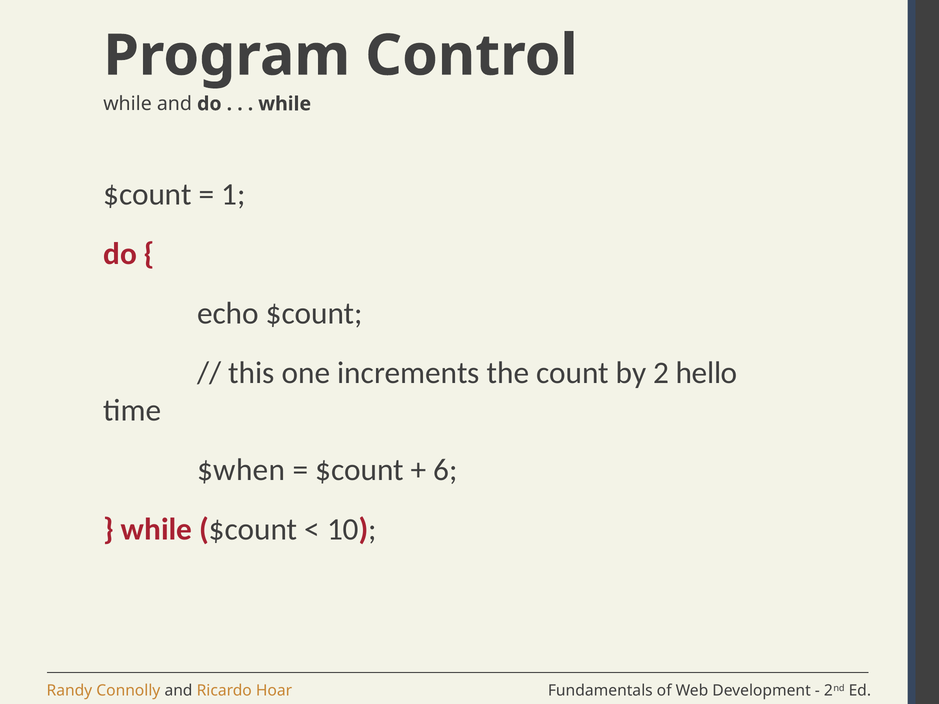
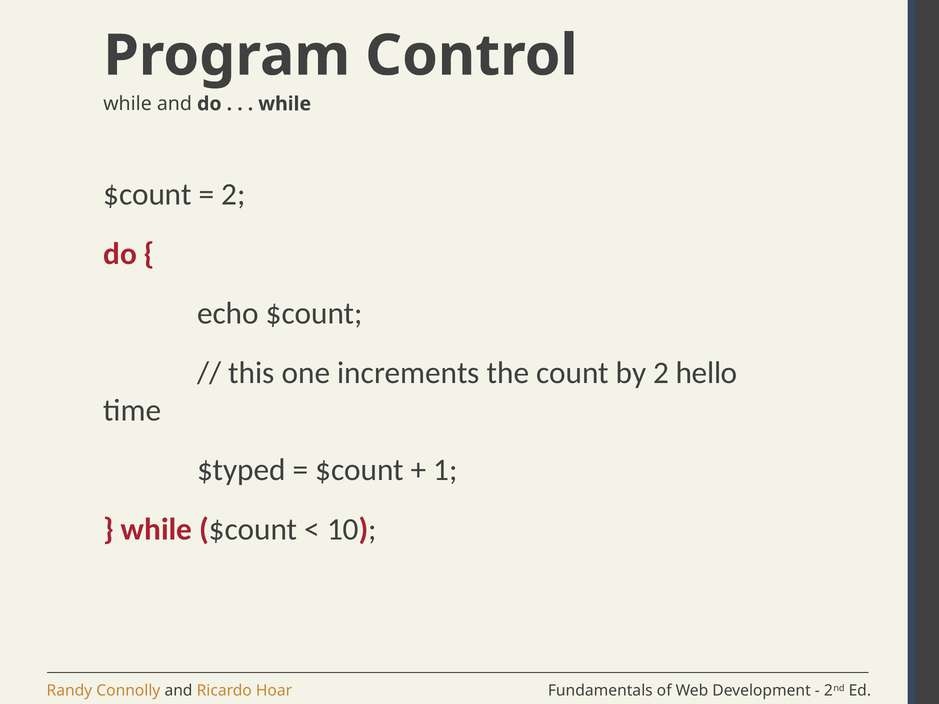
1 at (233, 195): 1 -> 2
$when: $when -> $typed
6: 6 -> 1
